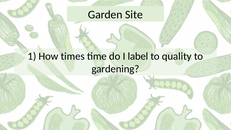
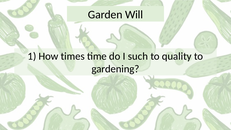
Site: Site -> Will
label: label -> such
